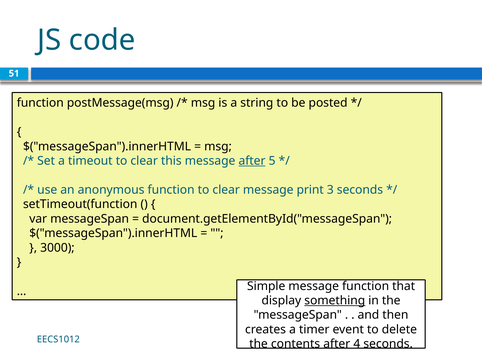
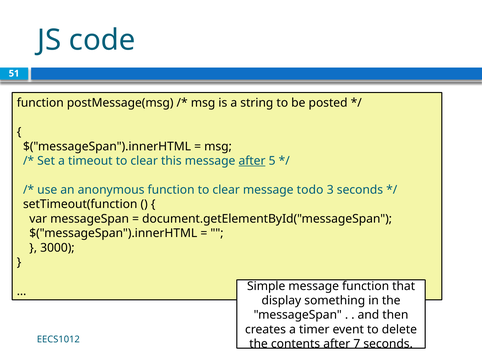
print: print -> todo
something underline: present -> none
4: 4 -> 7
